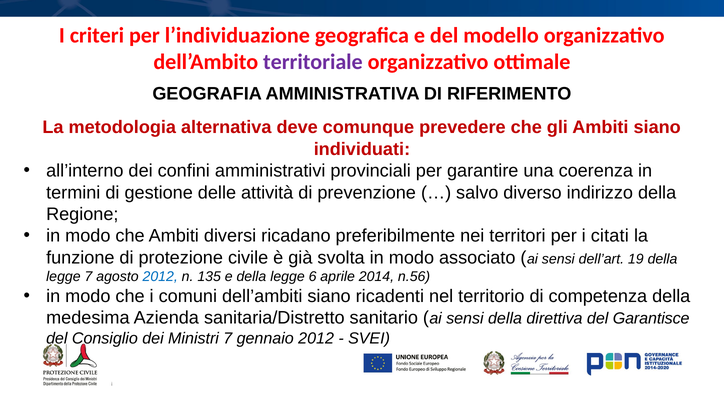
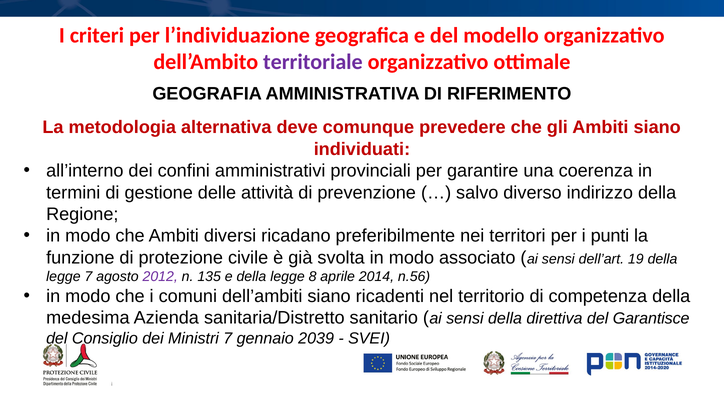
citati: citati -> punti
2012 at (160, 277) colour: blue -> purple
6: 6 -> 8
gennaio 2012: 2012 -> 2039
